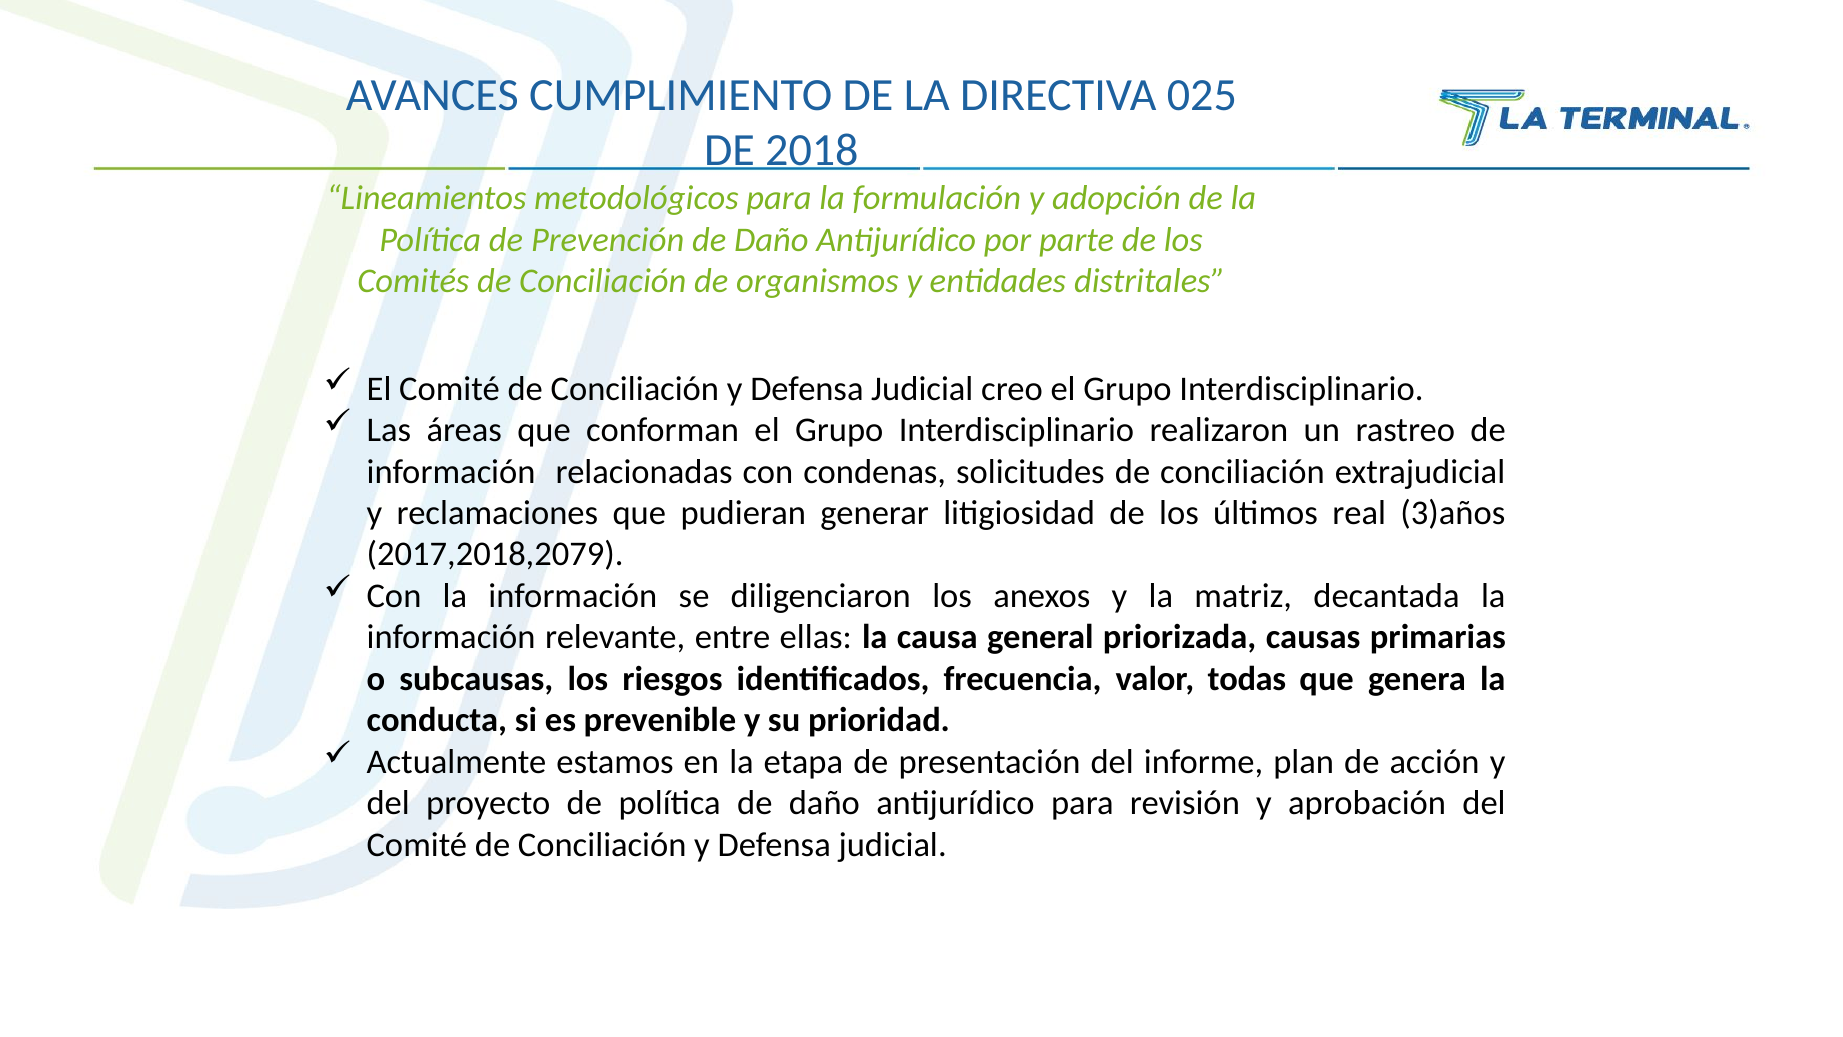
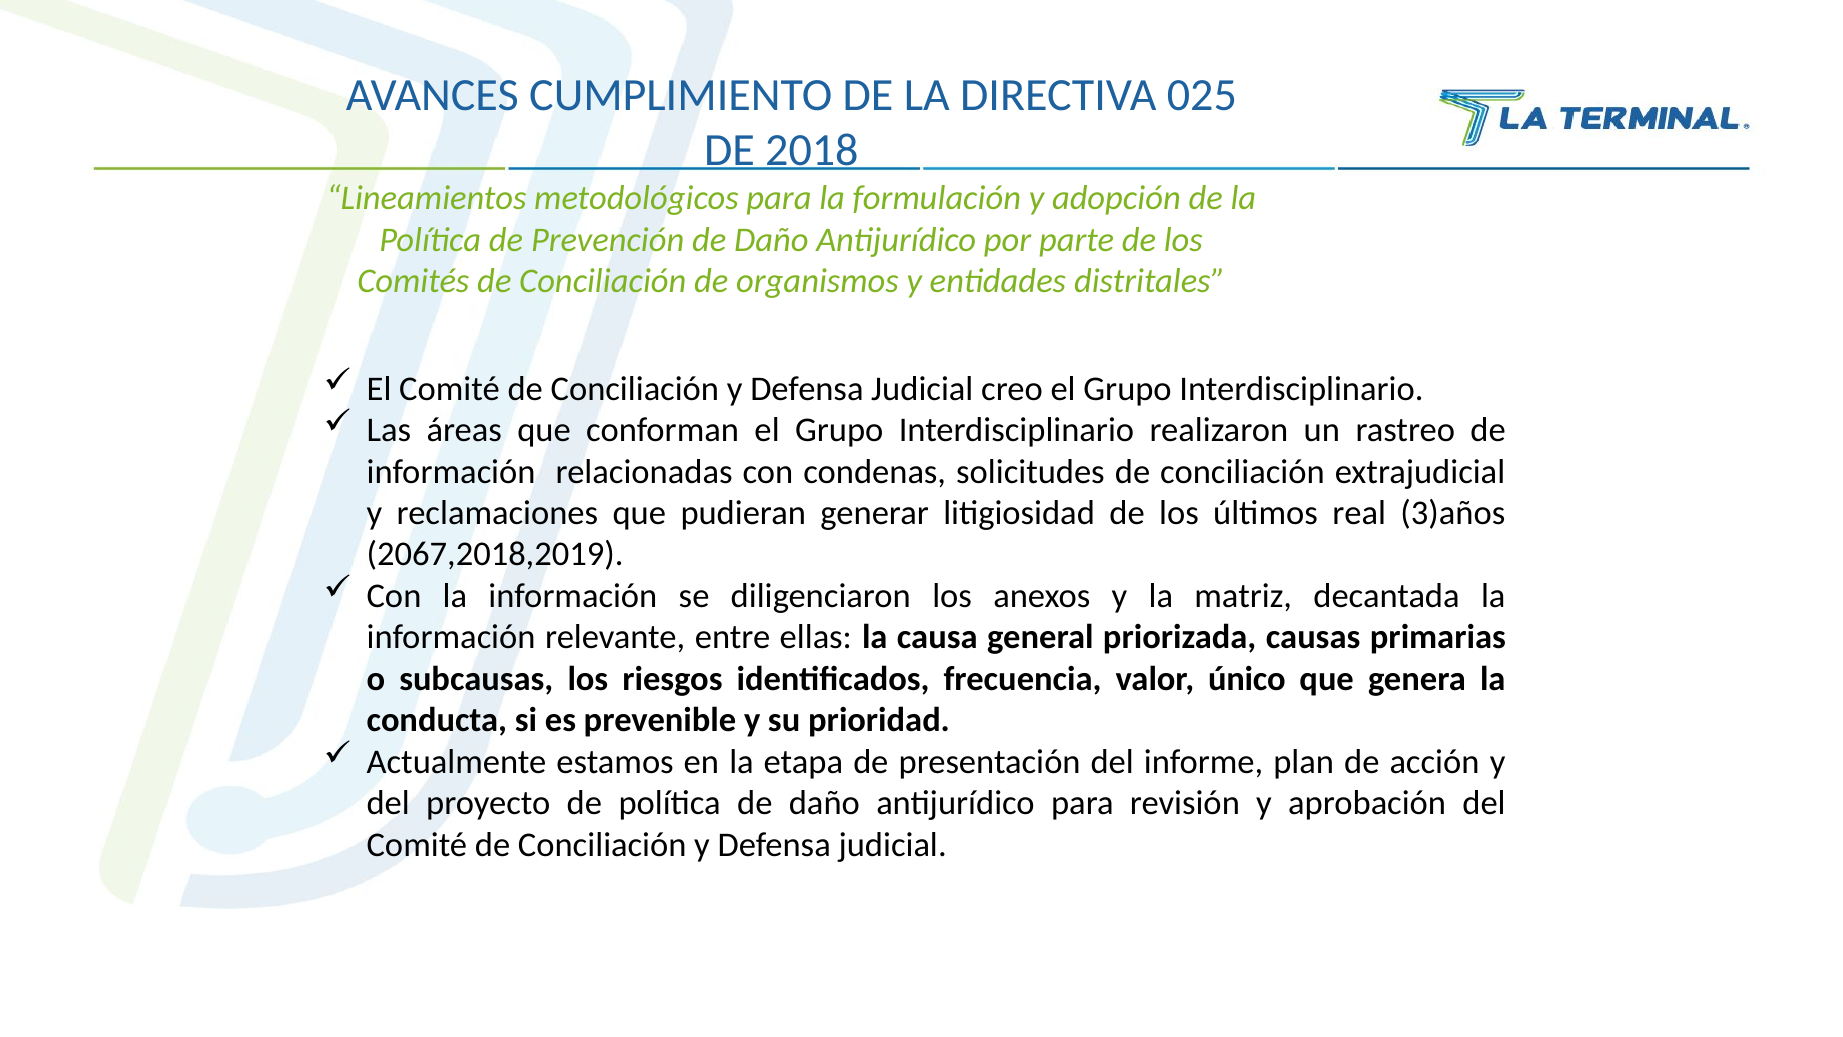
2017,2018,2079: 2017,2018,2079 -> 2067,2018,2019
todas: todas -> único
